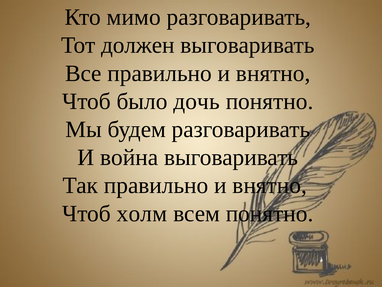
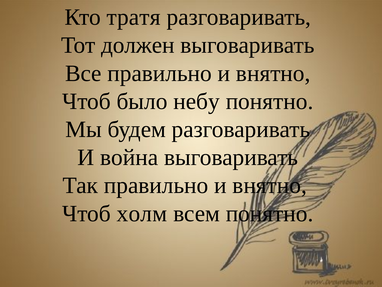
мимо: мимо -> тратя
дочь: дочь -> небу
